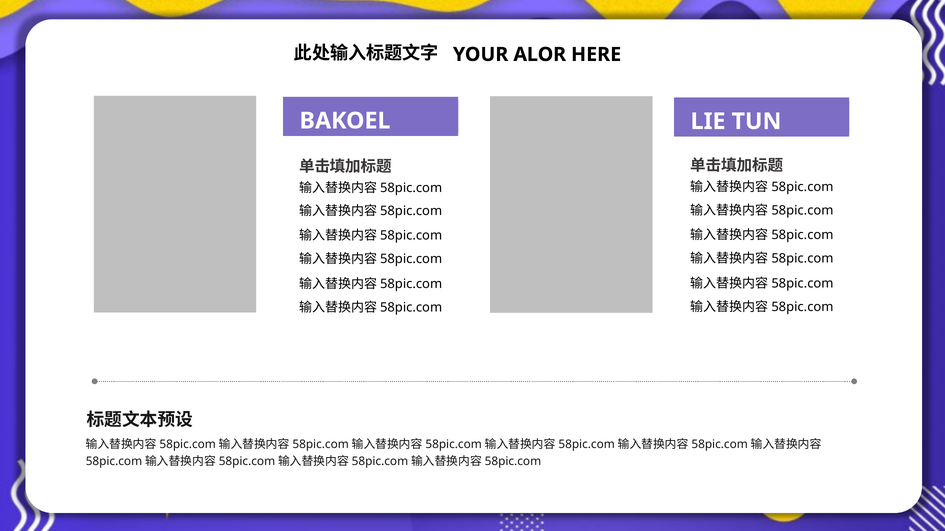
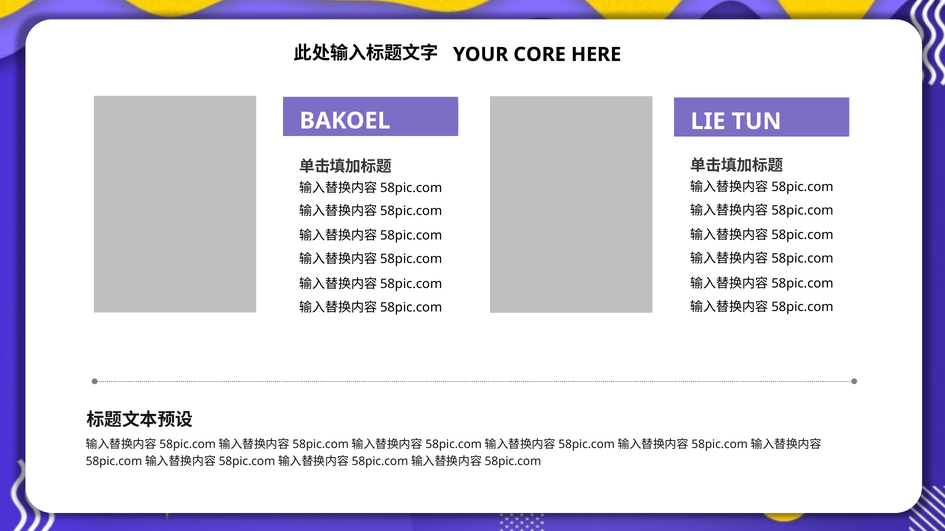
ALOR: ALOR -> CORE
